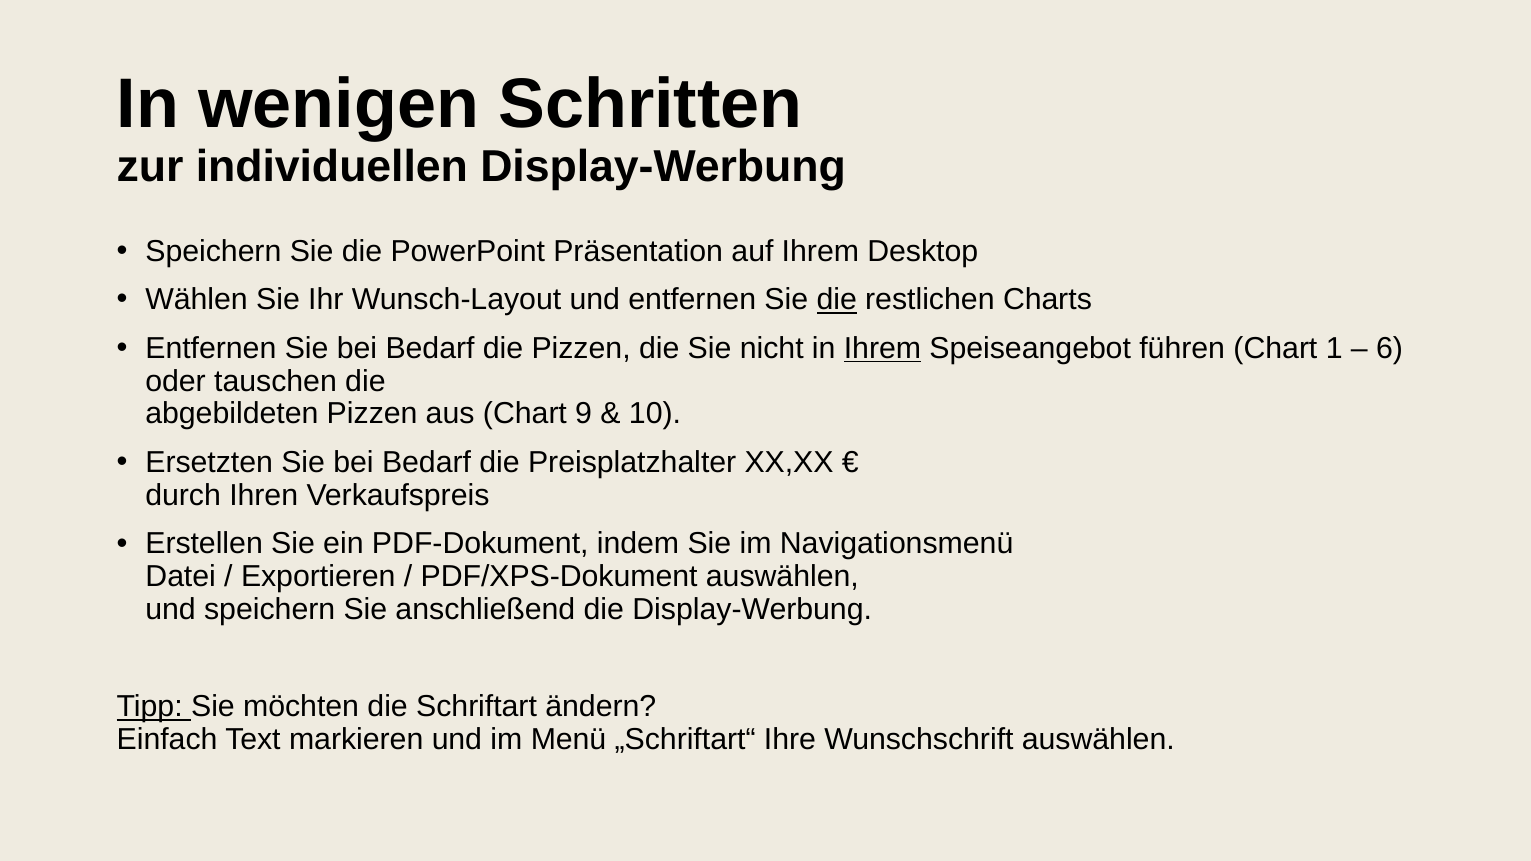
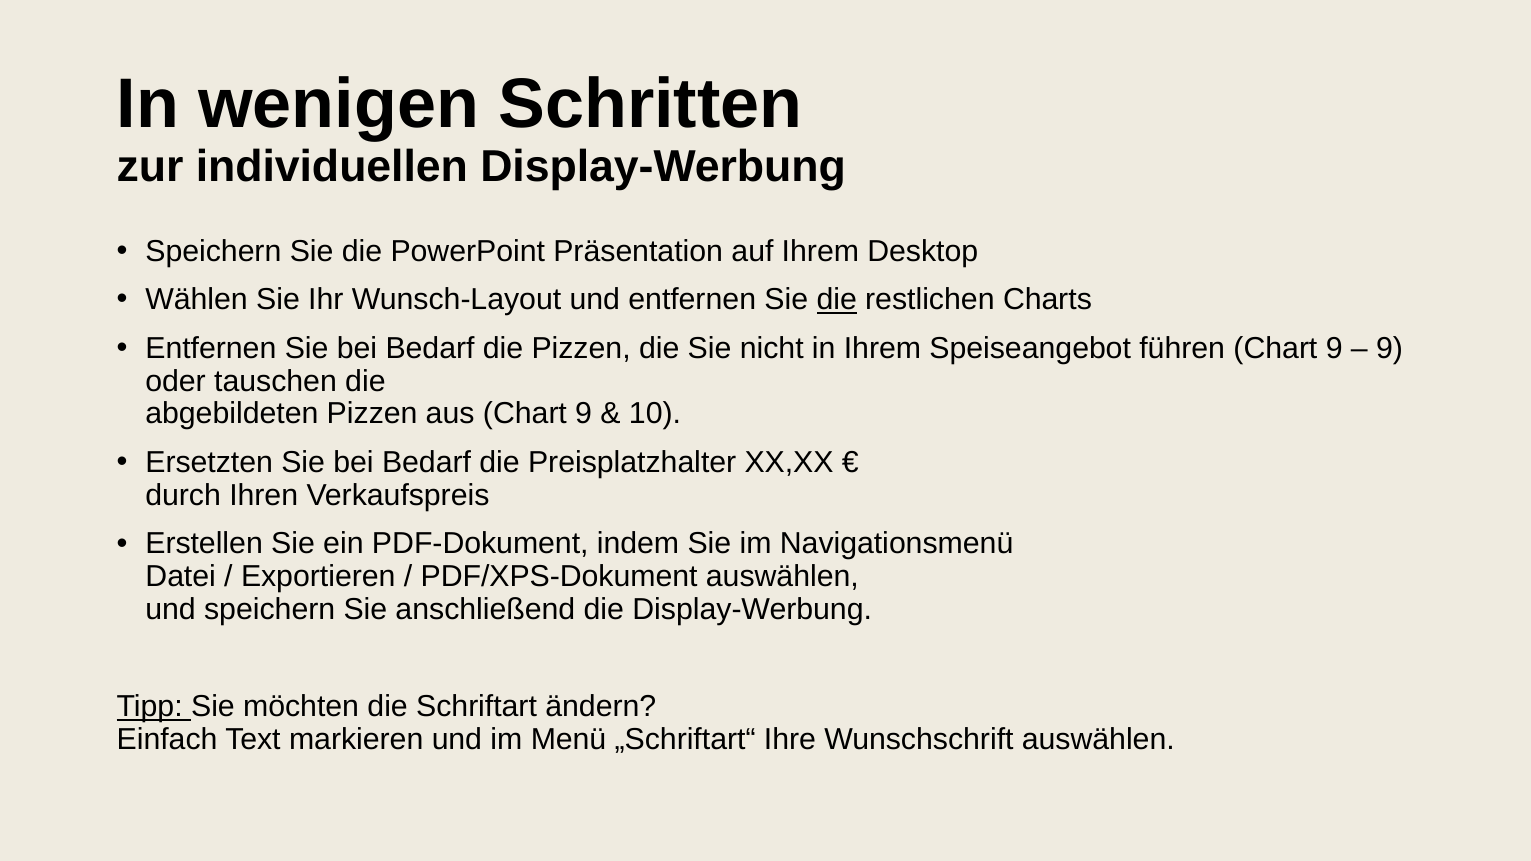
Ihrem at (883, 349) underline: present -> none
führen Chart 1: 1 -> 9
6 at (1389, 349): 6 -> 9
